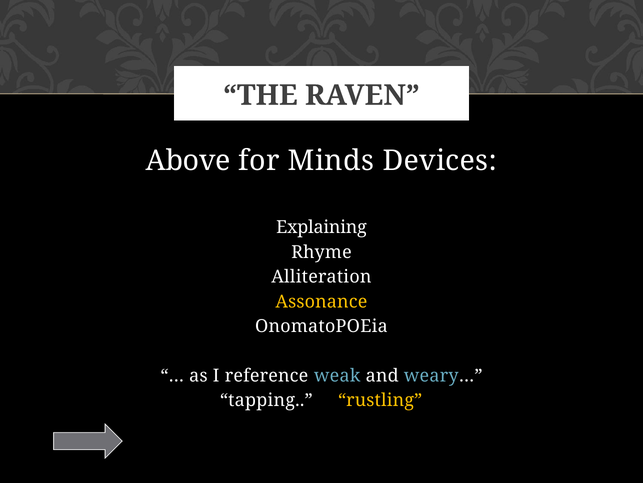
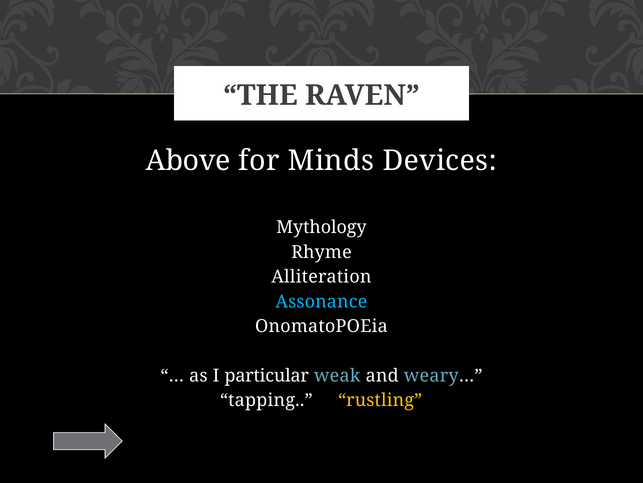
Explaining: Explaining -> Mythology
Assonance colour: yellow -> light blue
reference: reference -> particular
